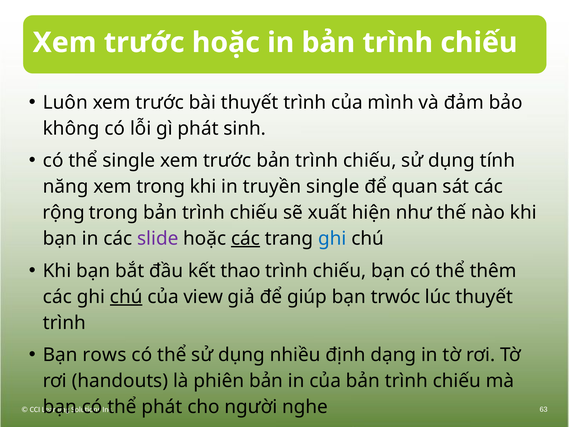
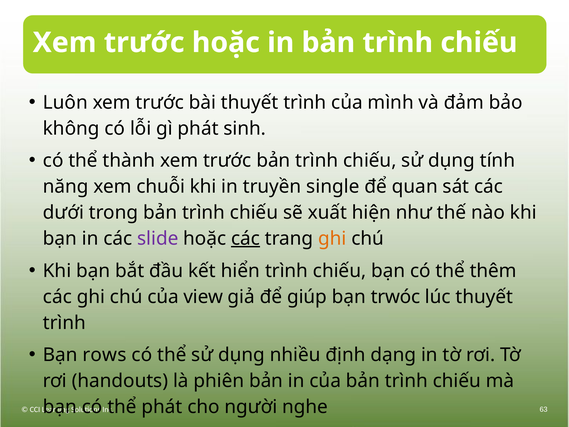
thể single: single -> thành
xem trong: trong -> chuỗi
rộng: rộng -> dưới
ghi at (332, 238) colour: blue -> orange
thao: thao -> hiển
chú at (126, 297) underline: present -> none
